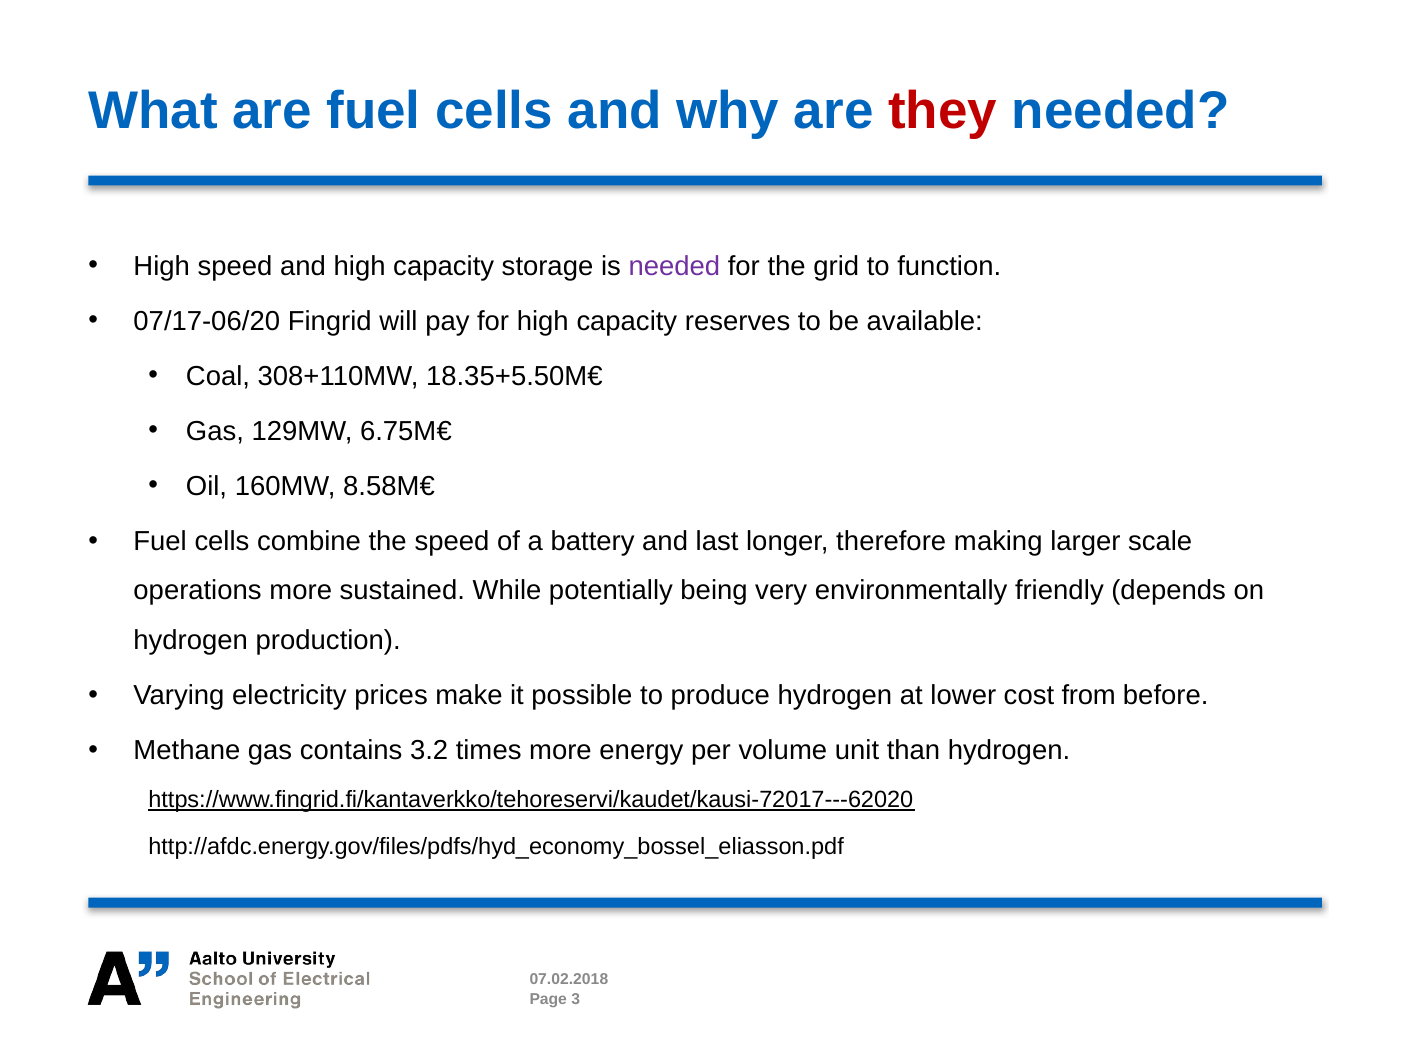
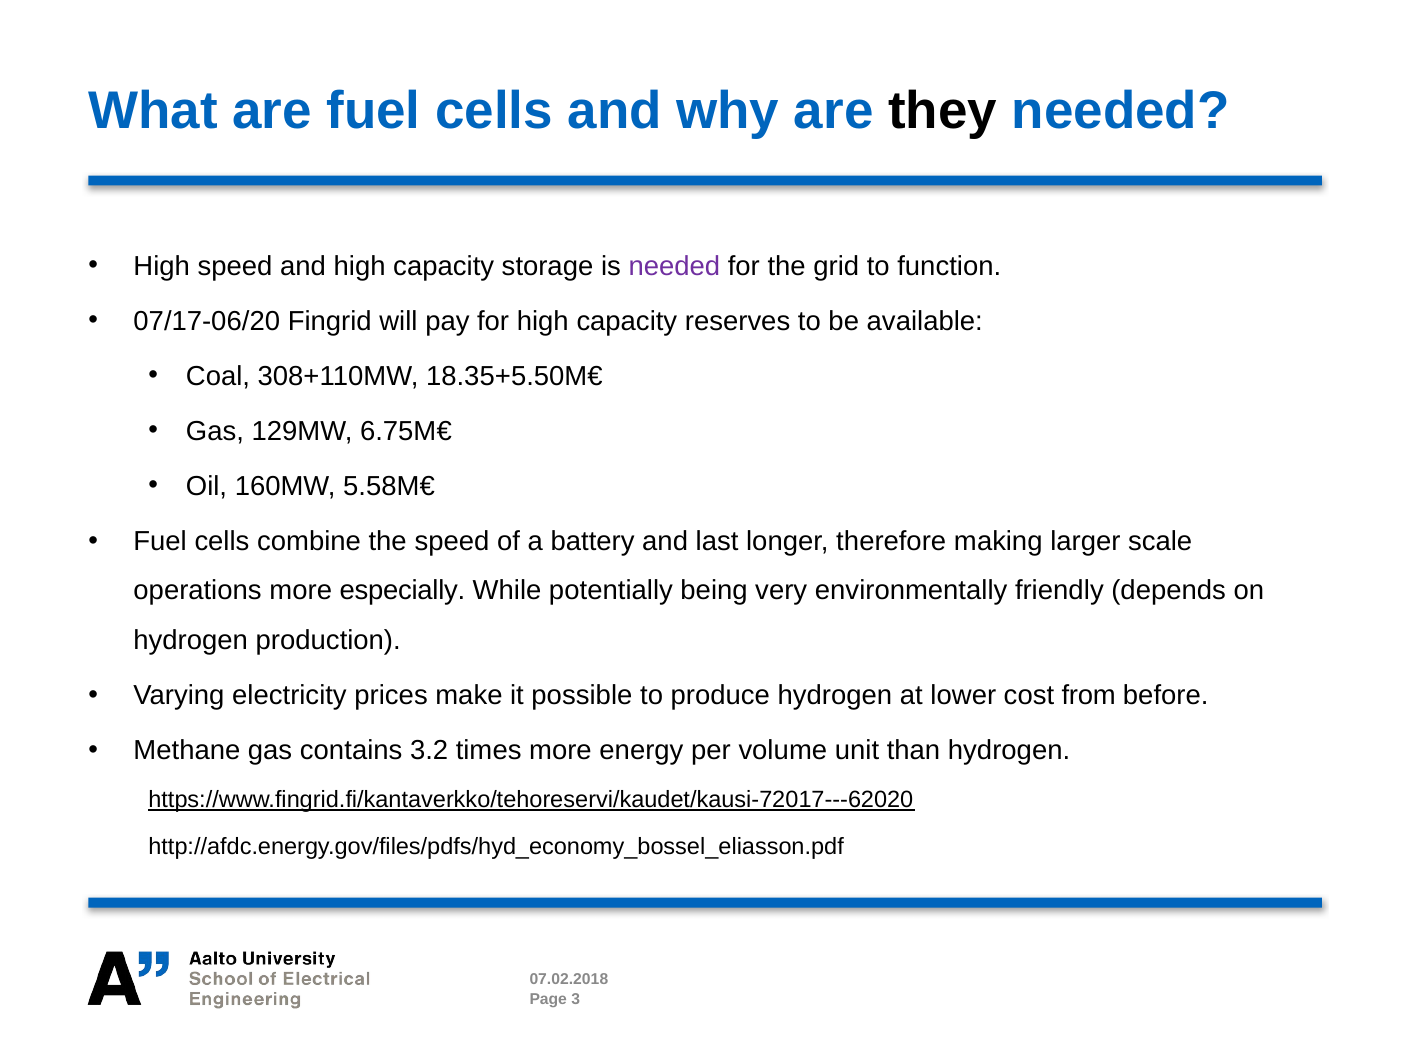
they colour: red -> black
8.58M€: 8.58M€ -> 5.58M€
sustained: sustained -> especially
